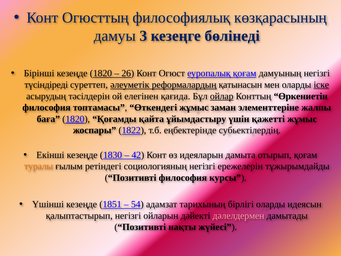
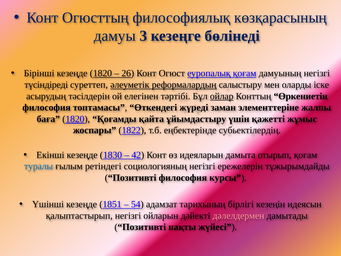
қатынасын: қатынасын -> салыстыру
іске underline: present -> none
қағида: қағида -> тәртібі
Өткендегі жұмыс: жұмыс -> жүреді
туралы colour: orange -> blue
бірлігі оларды: оларды -> кезеңін
